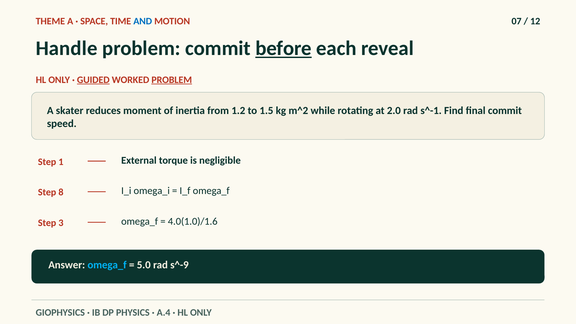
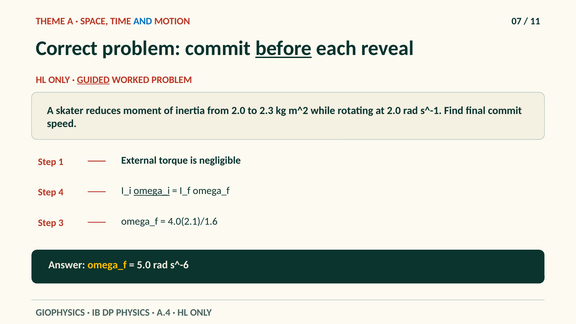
12: 12 -> 11
Handle: Handle -> Correct
PROBLEM at (172, 80) underline: present -> none
from 1.2: 1.2 -> 2.0
1.5: 1.5 -> 2.3
8: 8 -> 4
omega_i underline: none -> present
4.0(1.0)/1.6: 4.0(1.0)/1.6 -> 4.0(2.1)/1.6
omega_f at (107, 265) colour: light blue -> yellow
s^-9: s^-9 -> s^-6
